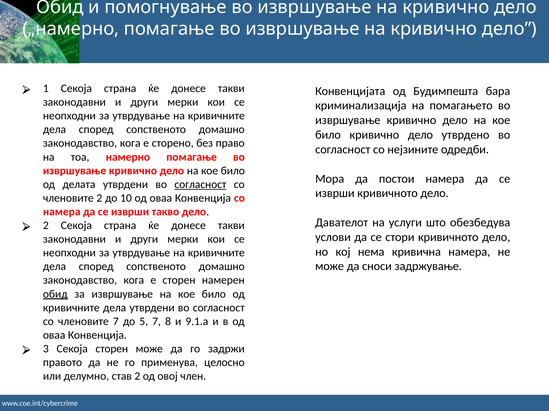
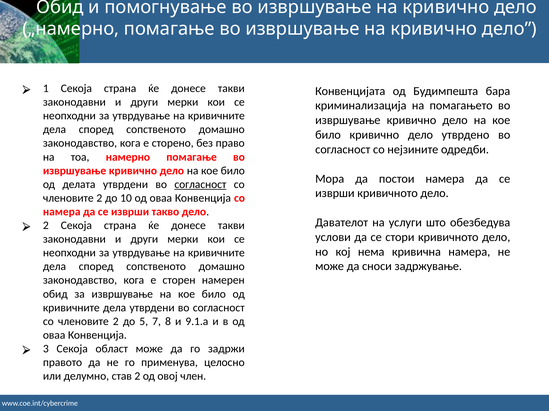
обид at (55, 294) underline: present -> none
7 at (116, 322): 7 -> 2
Секоја сторен: сторен -> област
